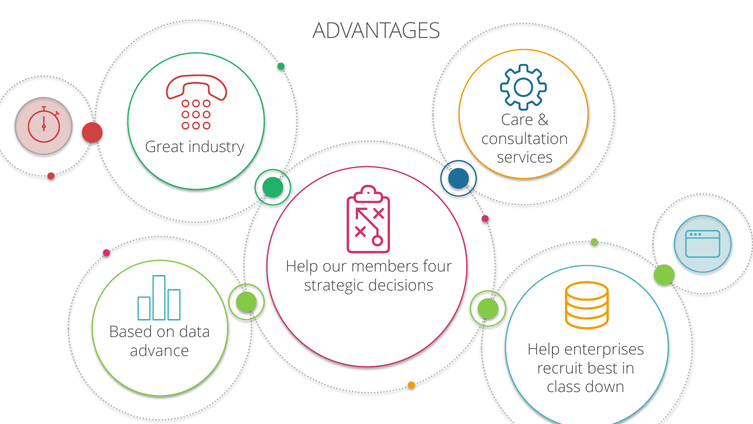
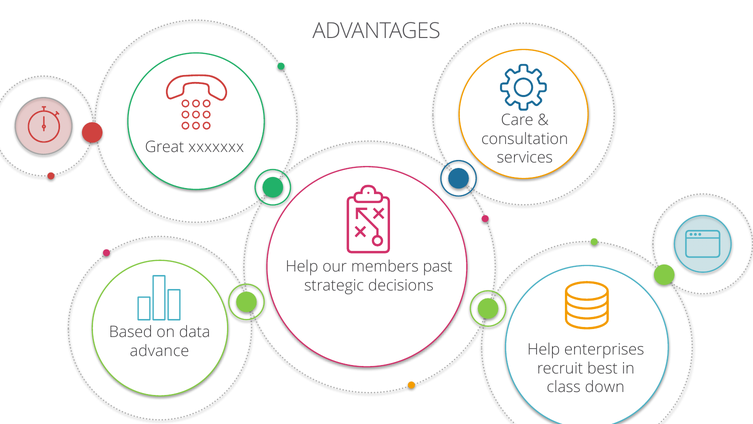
industry: industry -> xxxxxxx
four: four -> past
